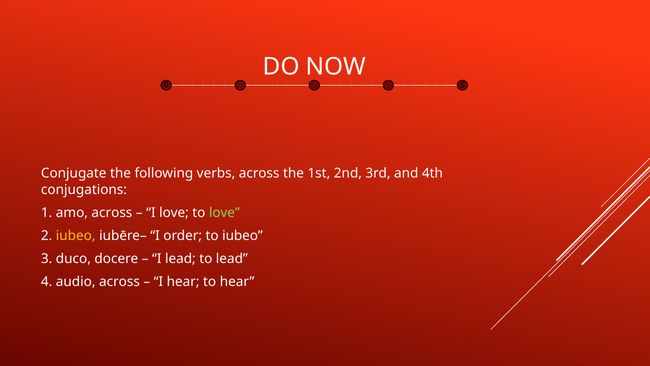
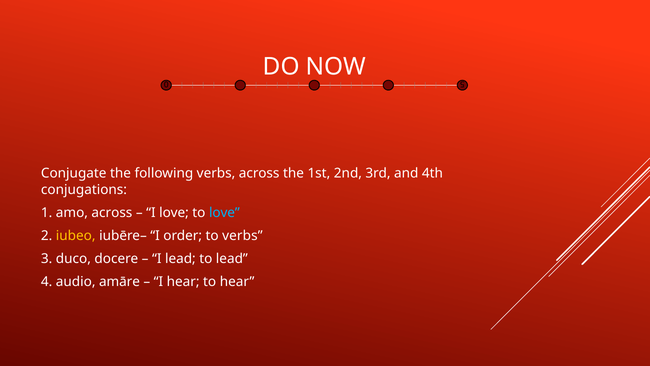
love at (224, 212) colour: light green -> light blue
to iubeo: iubeo -> verbs
audio across: across -> amāre
